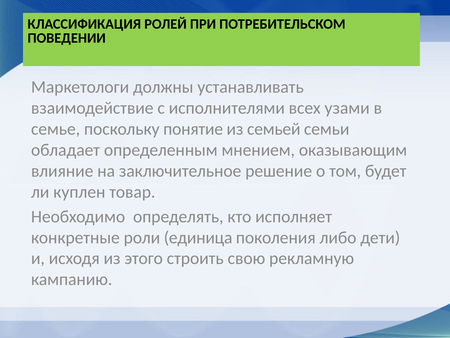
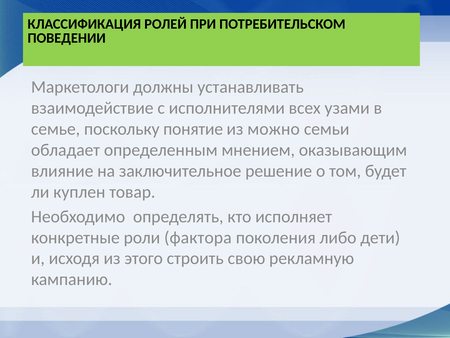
семьей: семьей -> можно
единица: единица -> фактора
